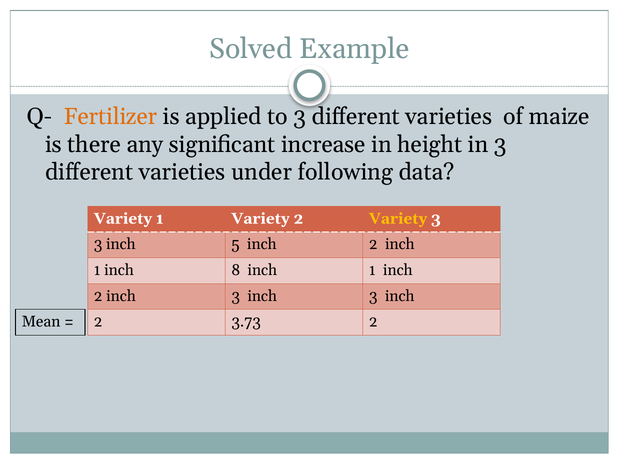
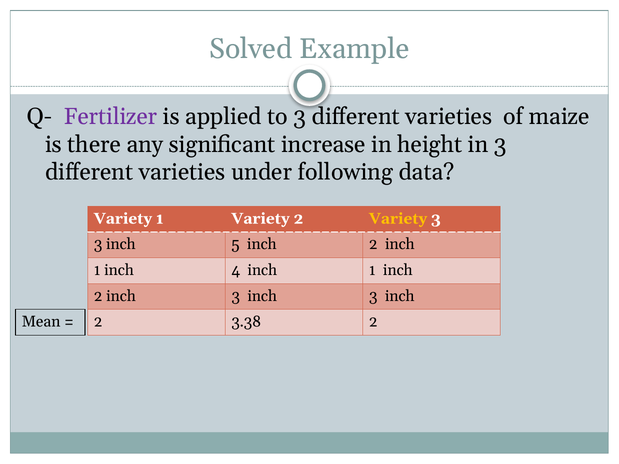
Fertilizer colour: orange -> purple
8: 8 -> 4
3.73: 3.73 -> 3.38
